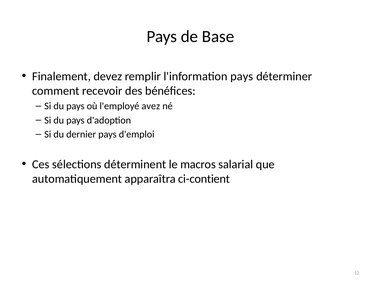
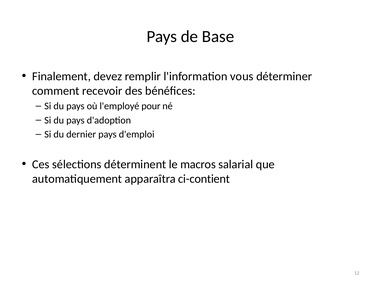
l'information pays: pays -> vous
avez: avez -> pour
